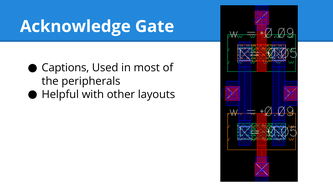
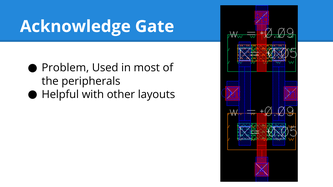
Captions: Captions -> Problem
